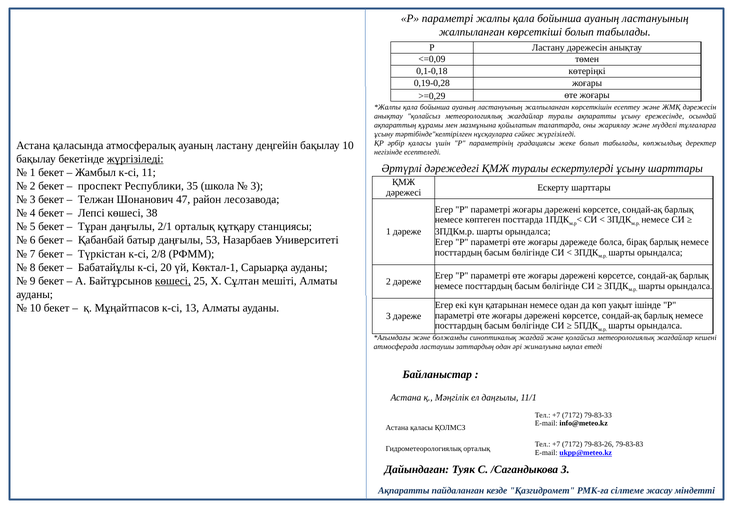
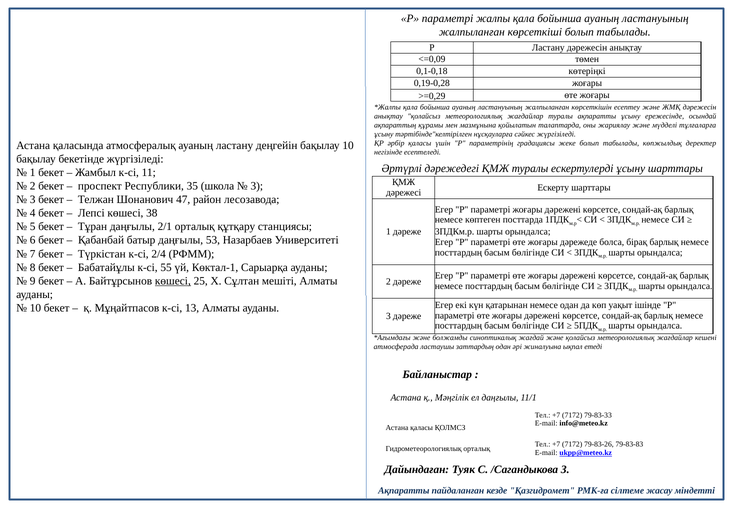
жүргізіледі at (135, 159) underline: present -> none
2/8: 2/8 -> 2/4
20: 20 -> 55
